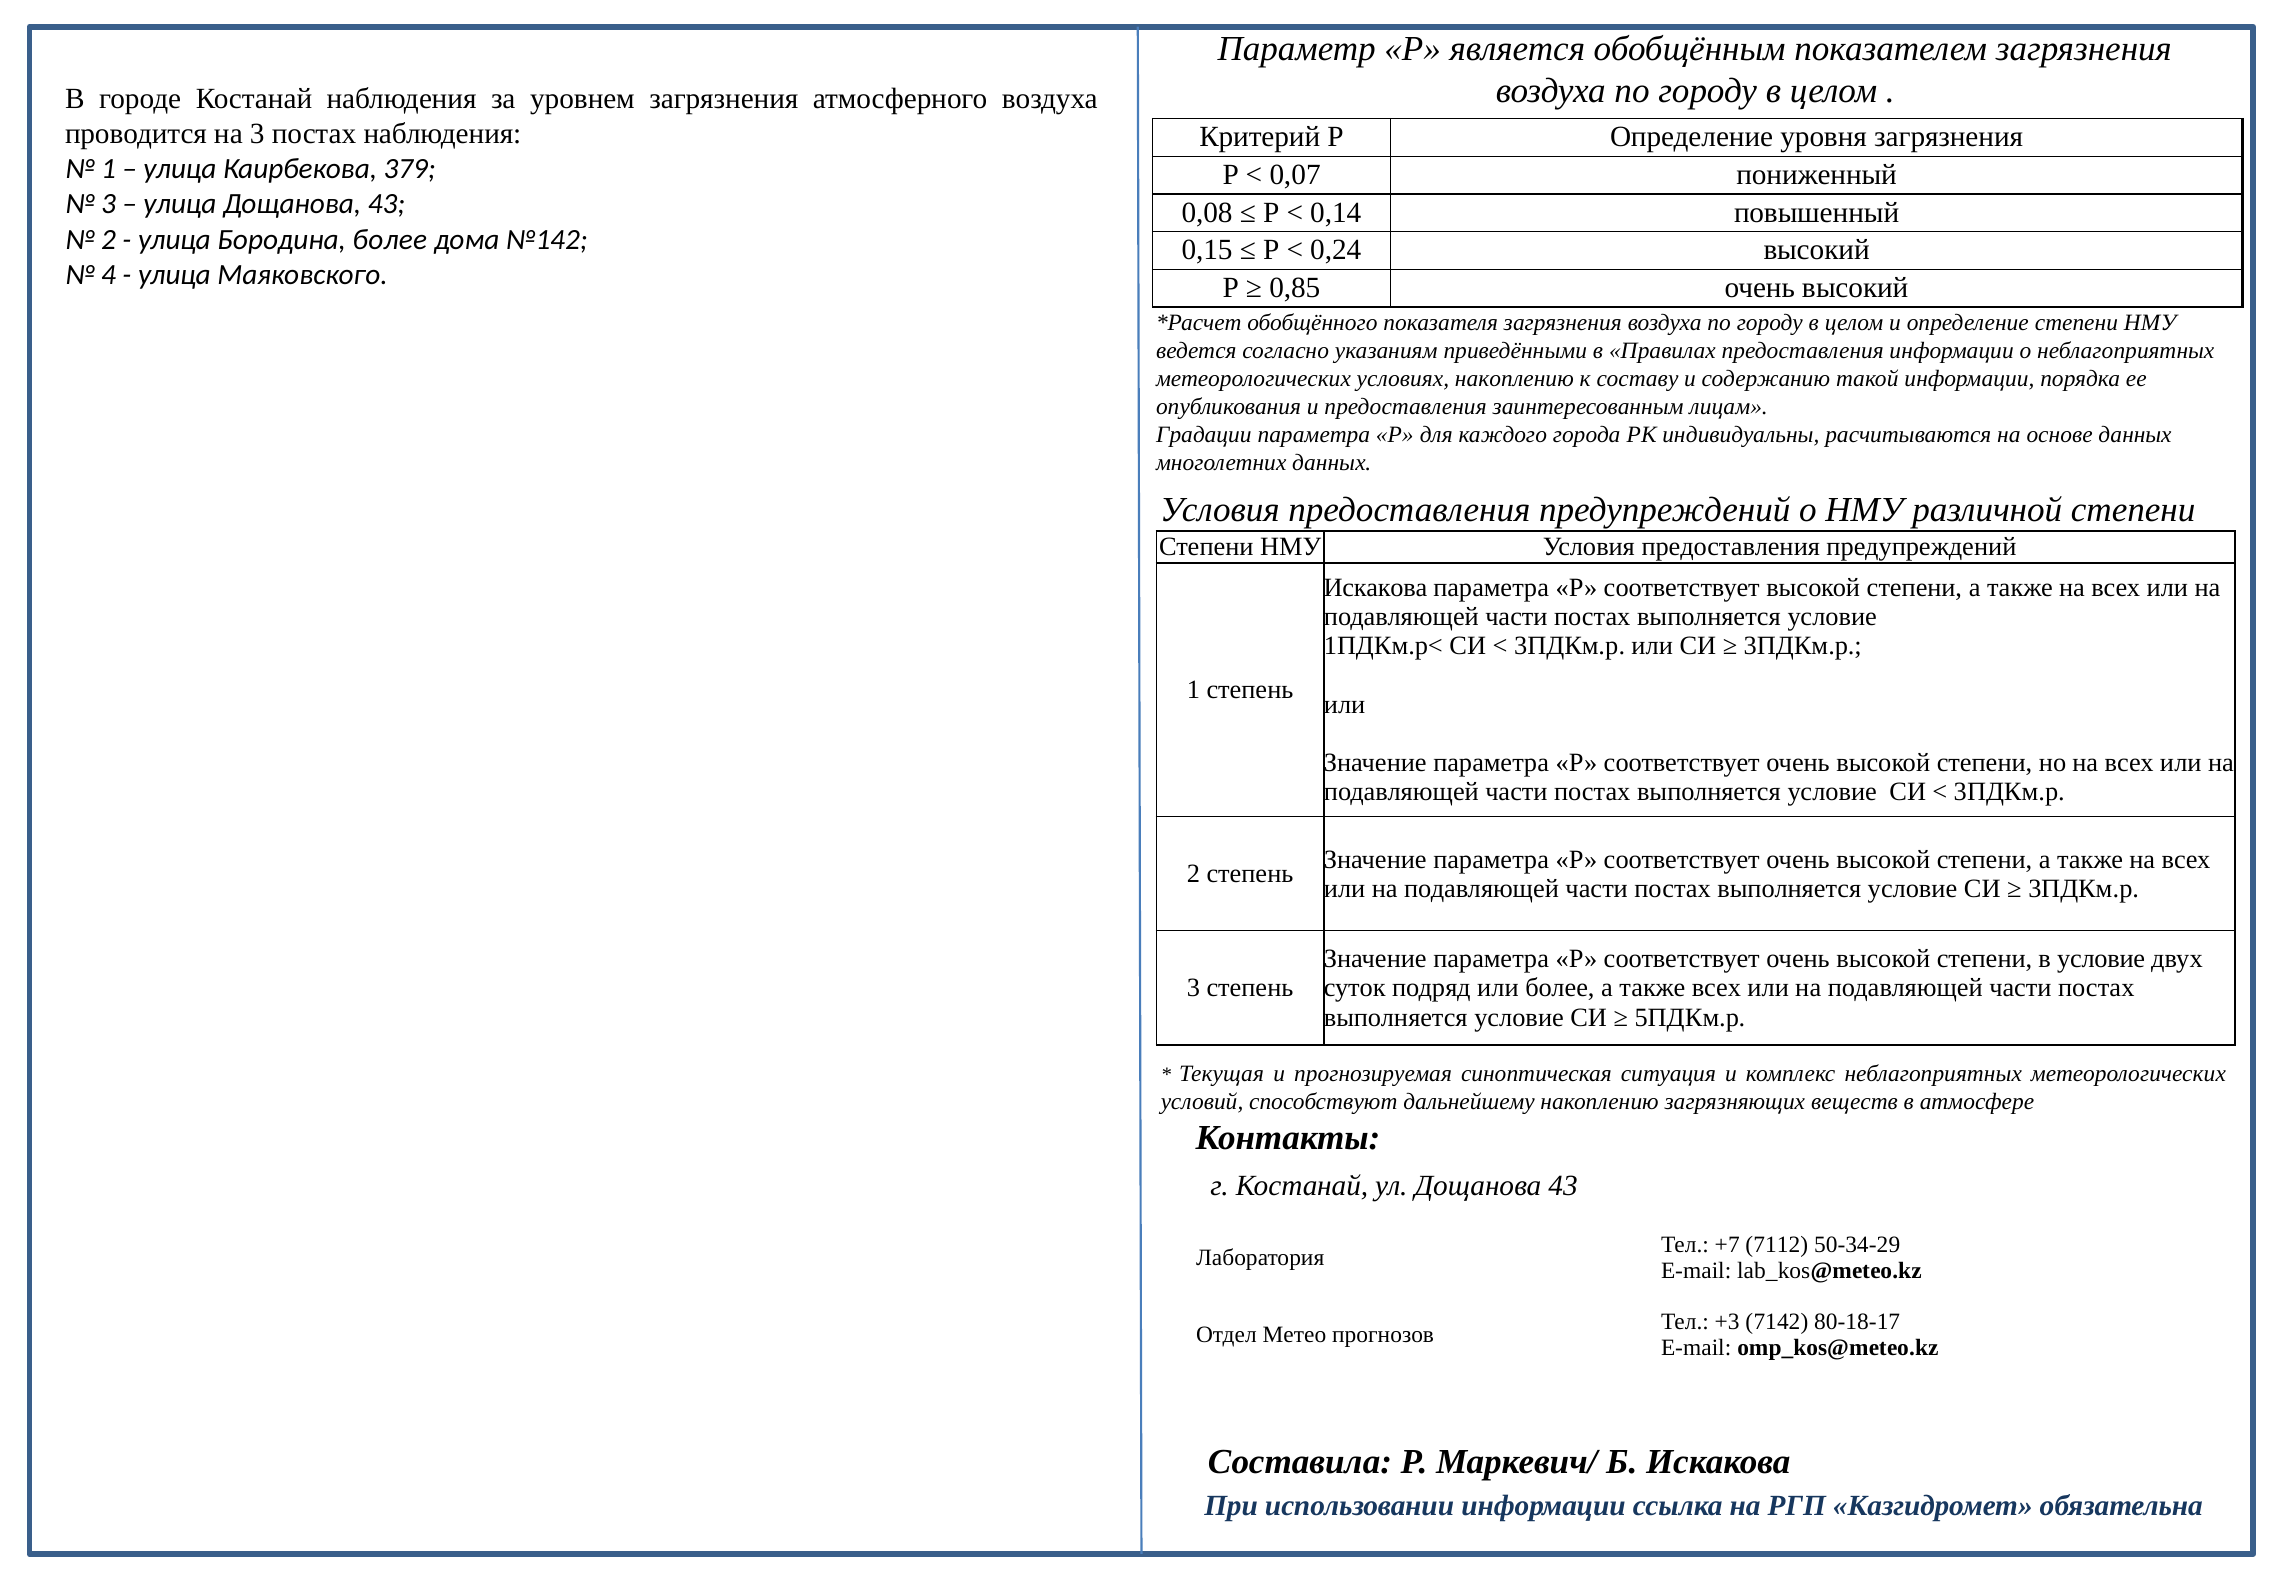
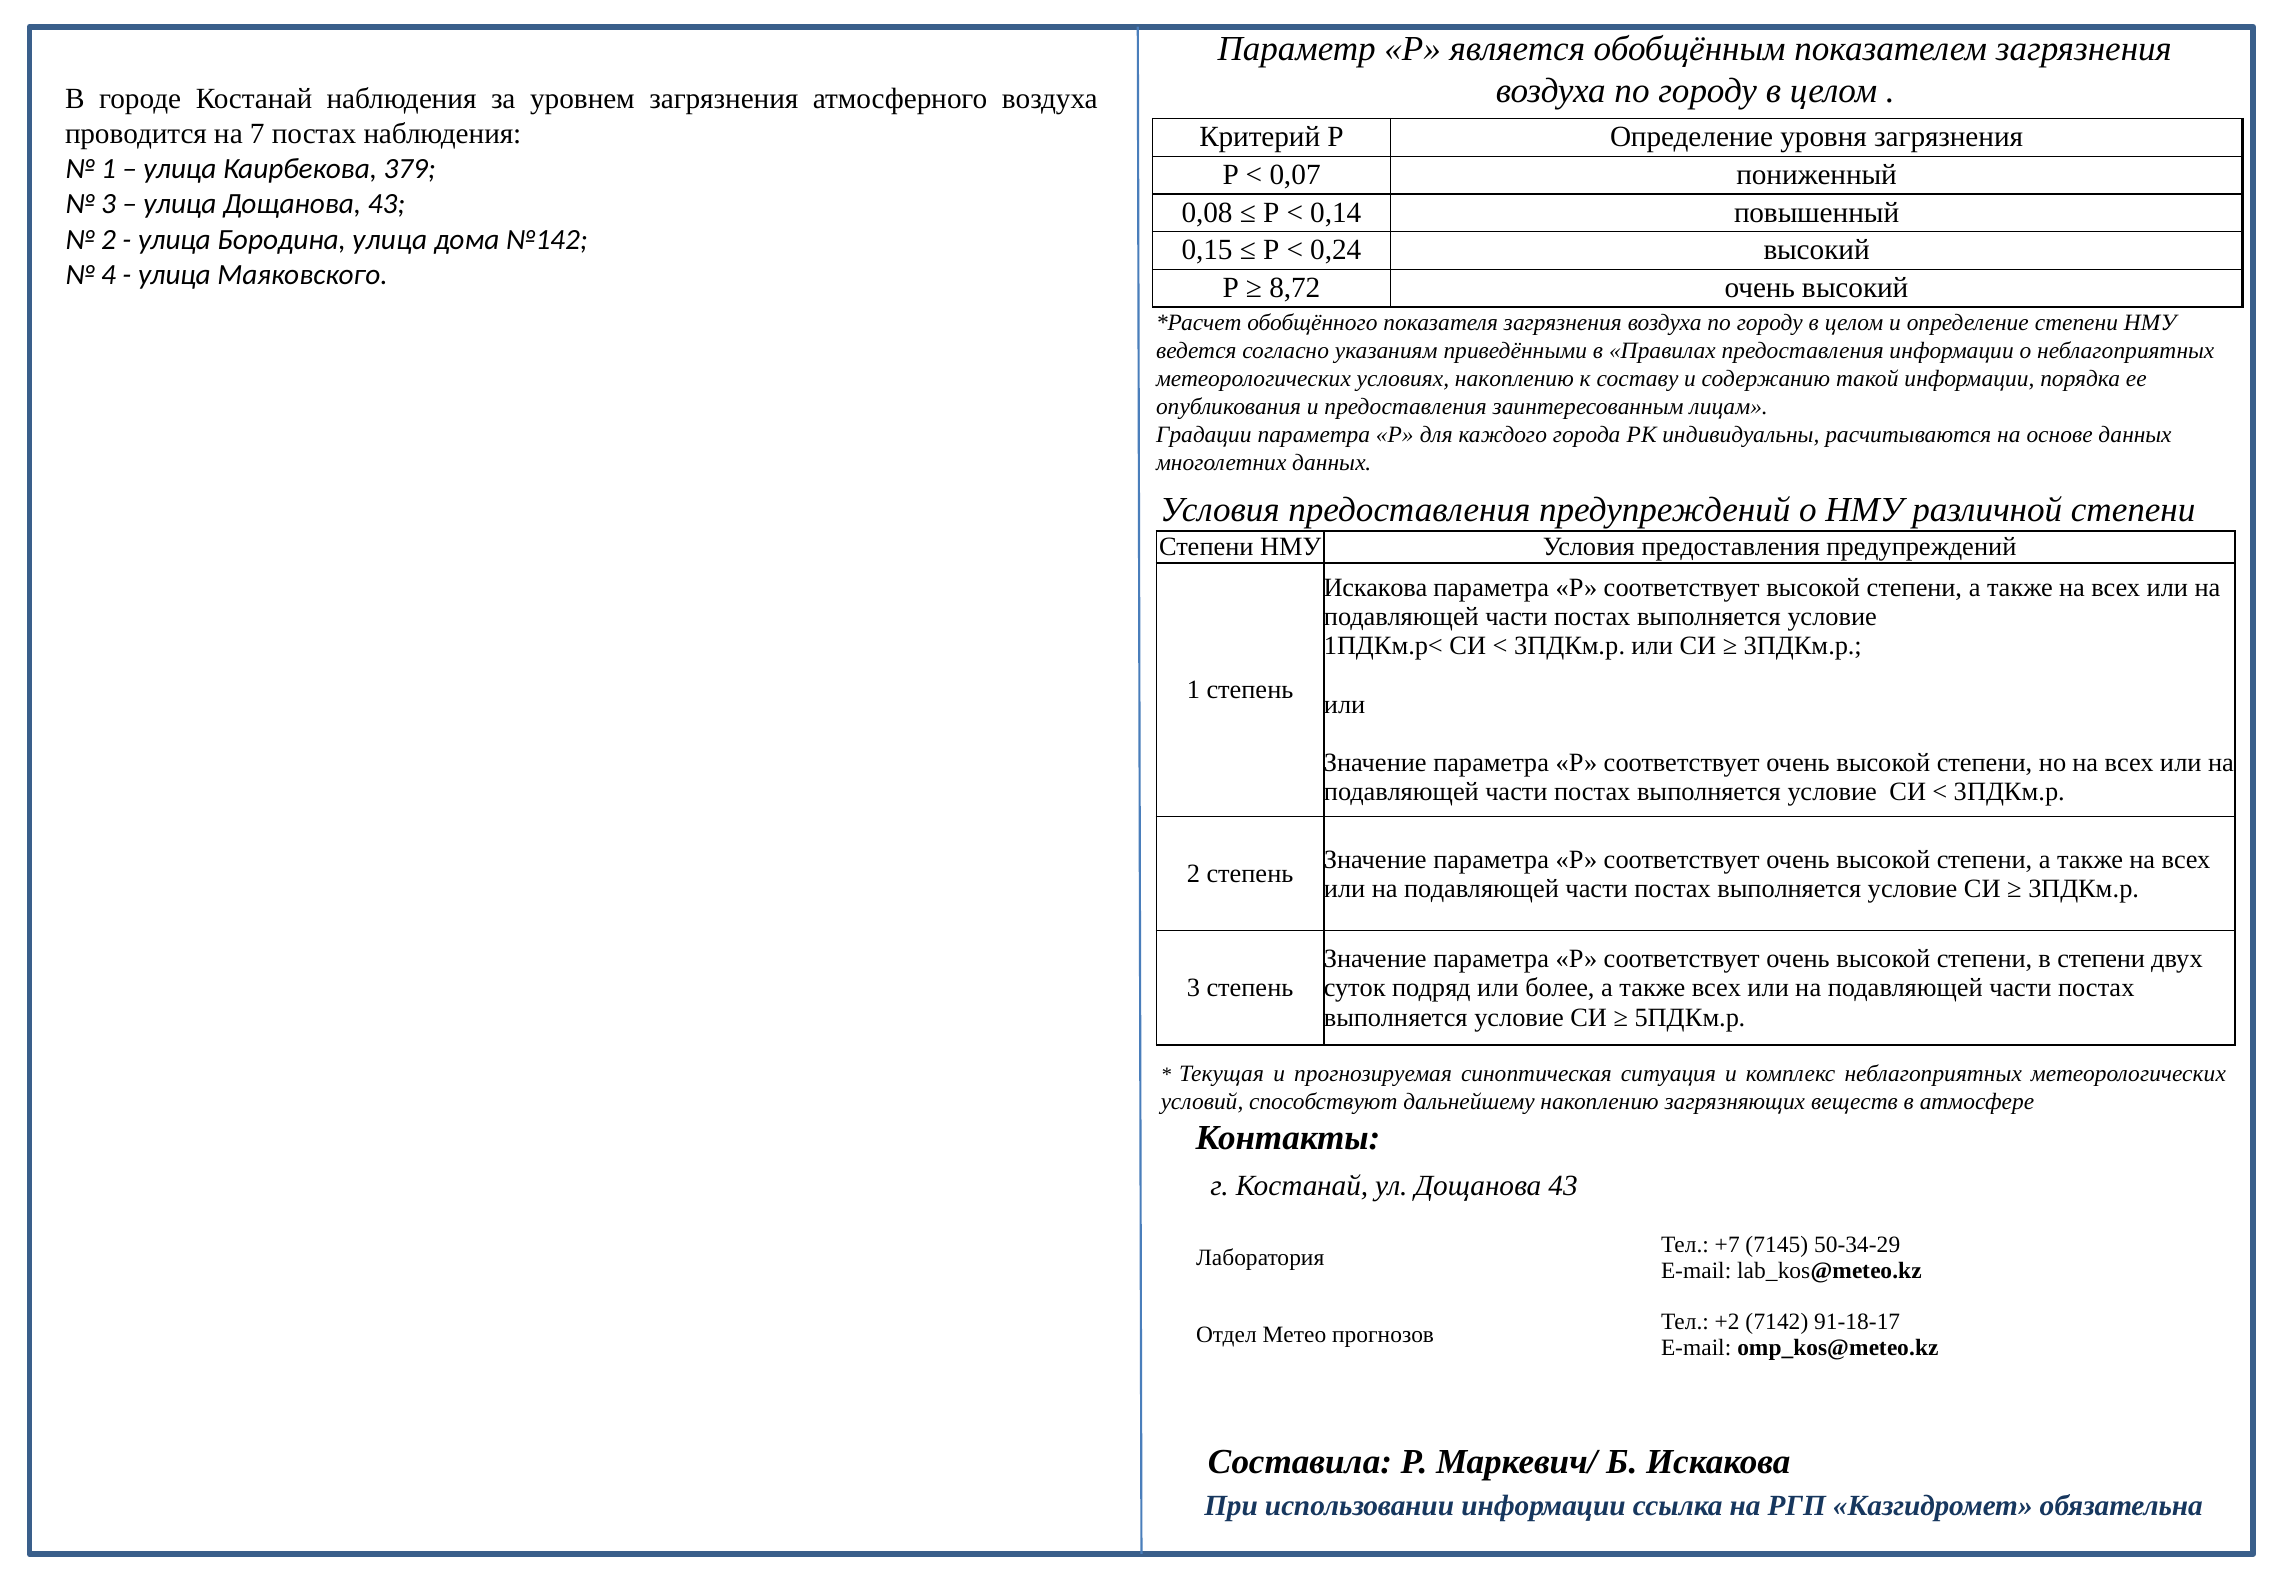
на 3: 3 -> 7
Бородина более: более -> улица
0,85: 0,85 -> 8,72
в условие: условие -> степени
7112: 7112 -> 7145
+3: +3 -> +2
80-18-17: 80-18-17 -> 91-18-17
